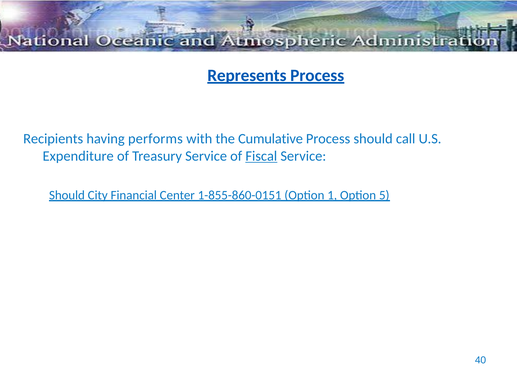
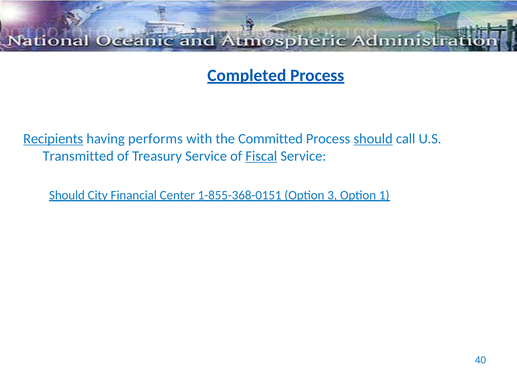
Represents: Represents -> Completed
Recipients underline: none -> present
Cumulative: Cumulative -> Committed
should at (373, 139) underline: none -> present
Expenditure: Expenditure -> Transmitted
1-855-860-0151: 1-855-860-0151 -> 1-855-368-0151
1: 1 -> 3
5: 5 -> 1
